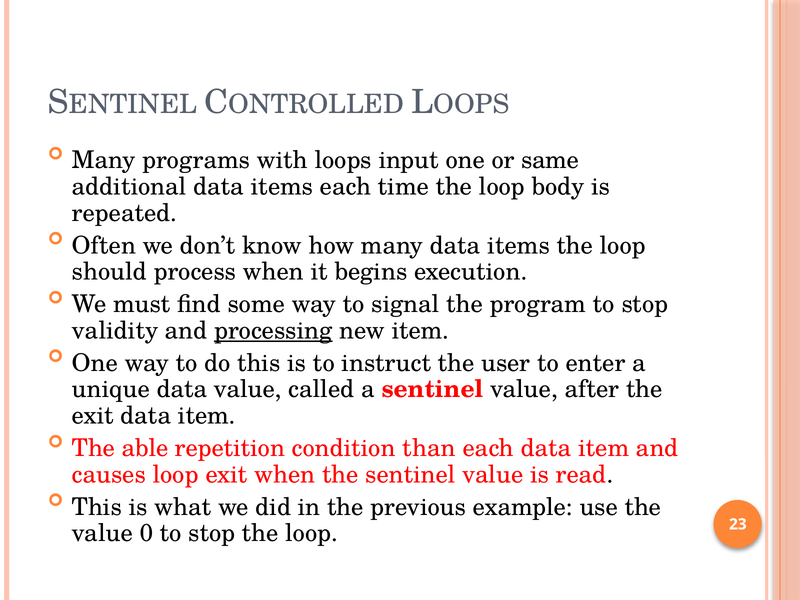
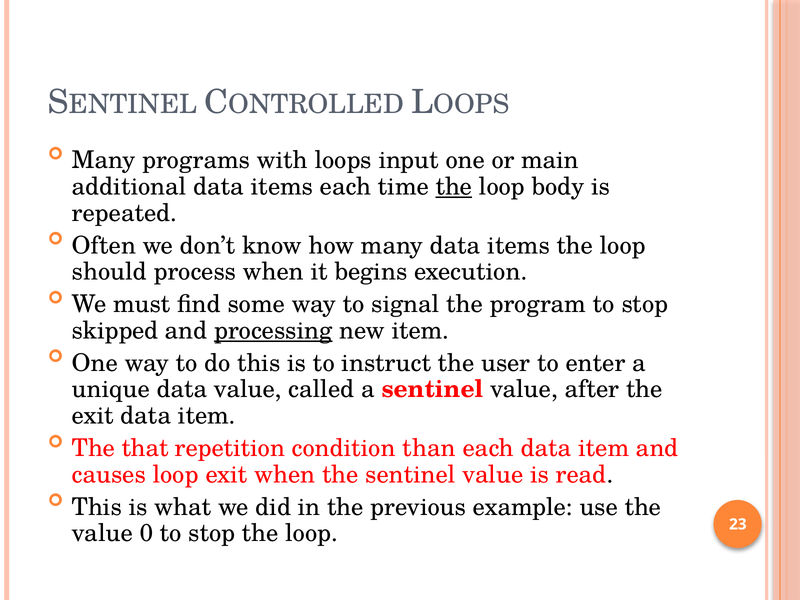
same: same -> main
the at (454, 187) underline: none -> present
validity: validity -> skipped
able: able -> that
